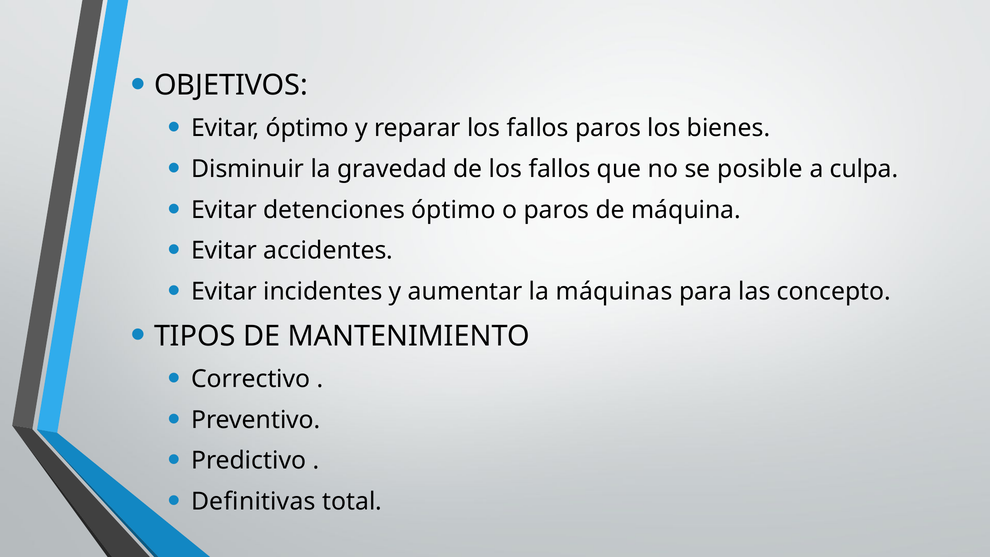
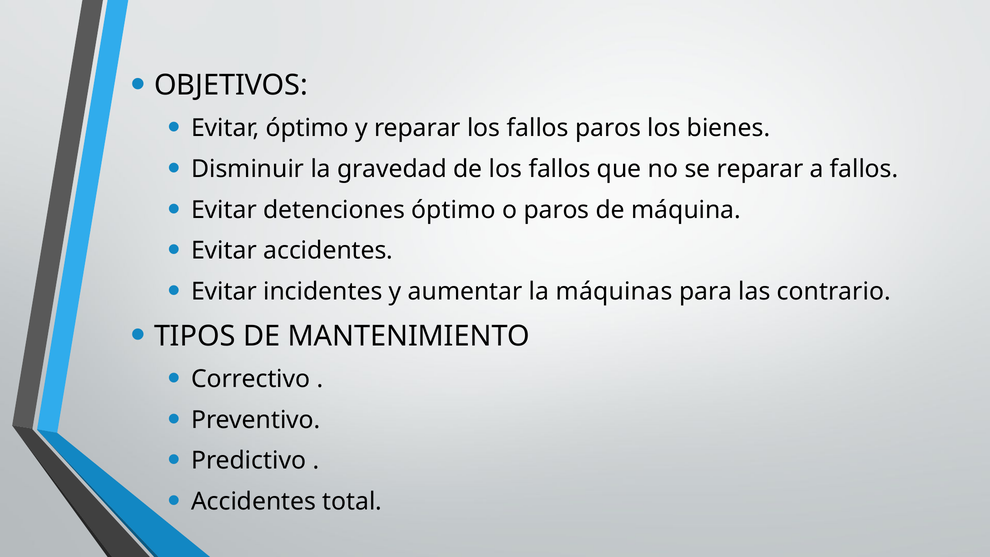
se posible: posible -> reparar
a culpa: culpa -> fallos
concepto: concepto -> contrario
Definitivas at (253, 501): Definitivas -> Accidentes
